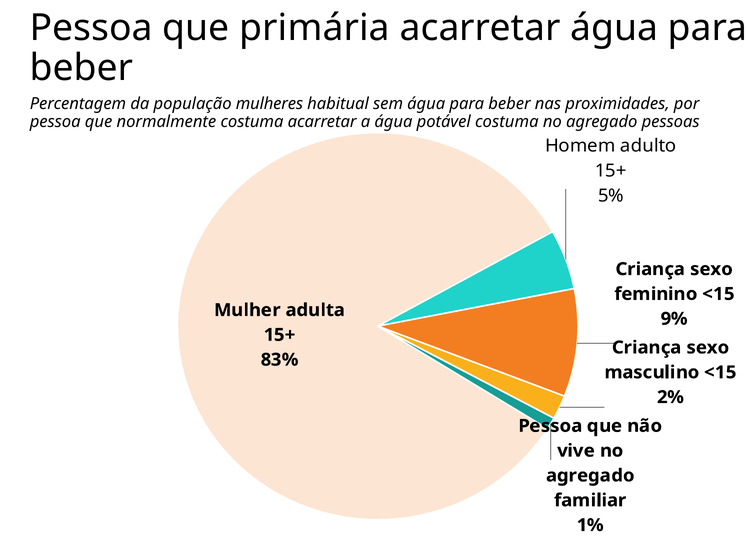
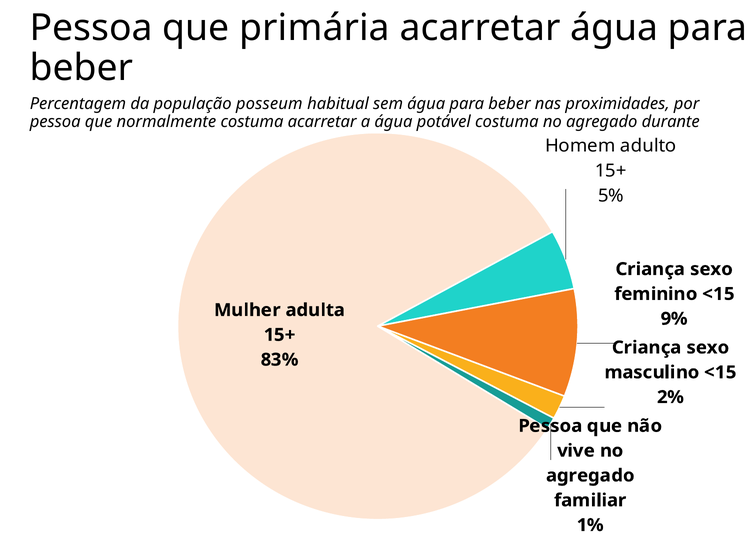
mulheres: mulheres -> posseum
pessoas: pessoas -> durante
